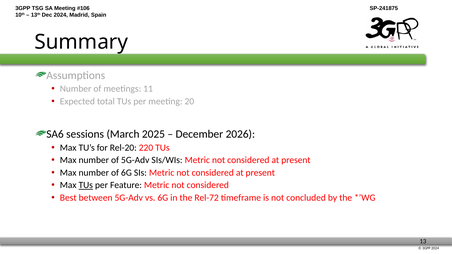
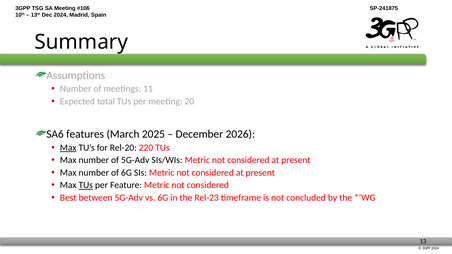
sessions: sessions -> features
Max at (68, 148) underline: none -> present
Rel-72: Rel-72 -> Rel-23
